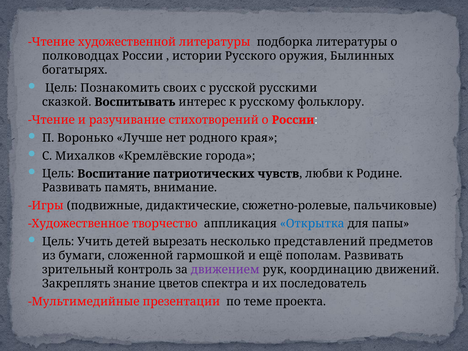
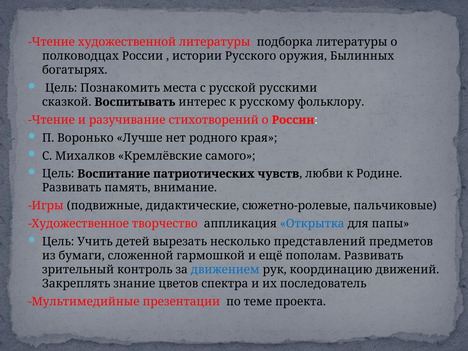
своих: своих -> места
города: города -> самого
движением colour: purple -> blue
